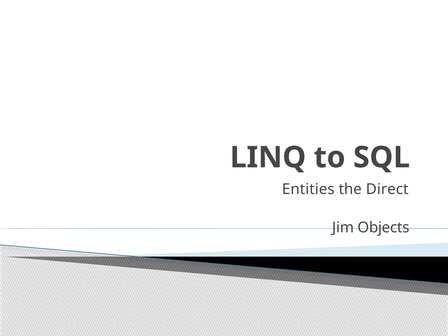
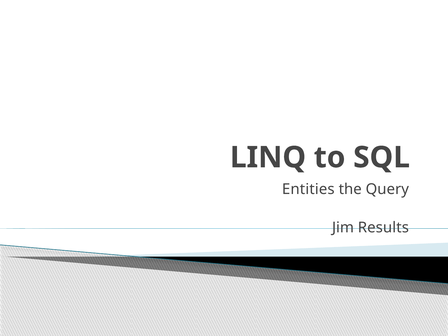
Direct: Direct -> Query
Objects: Objects -> Results
